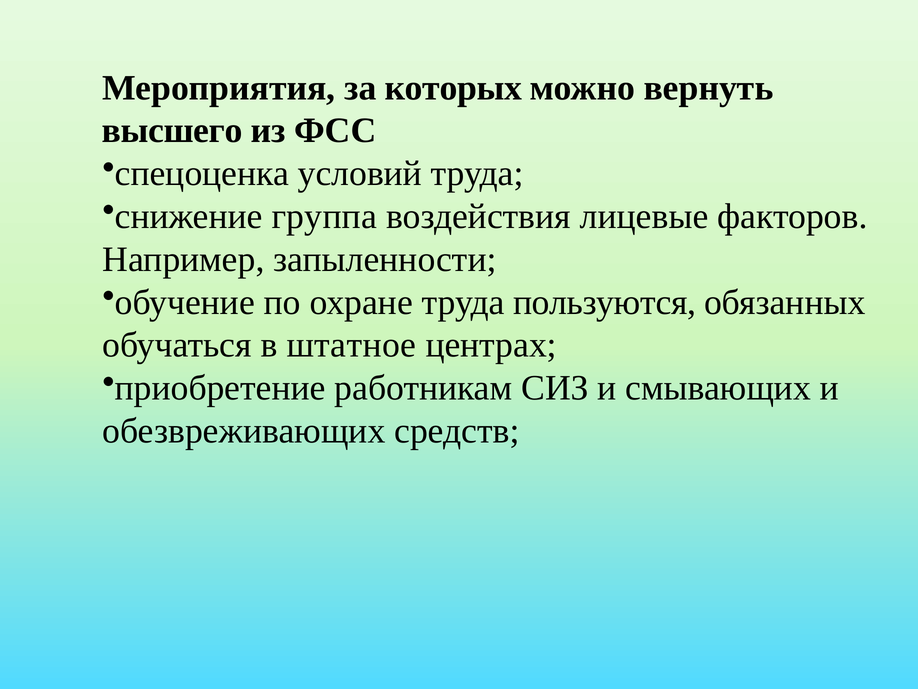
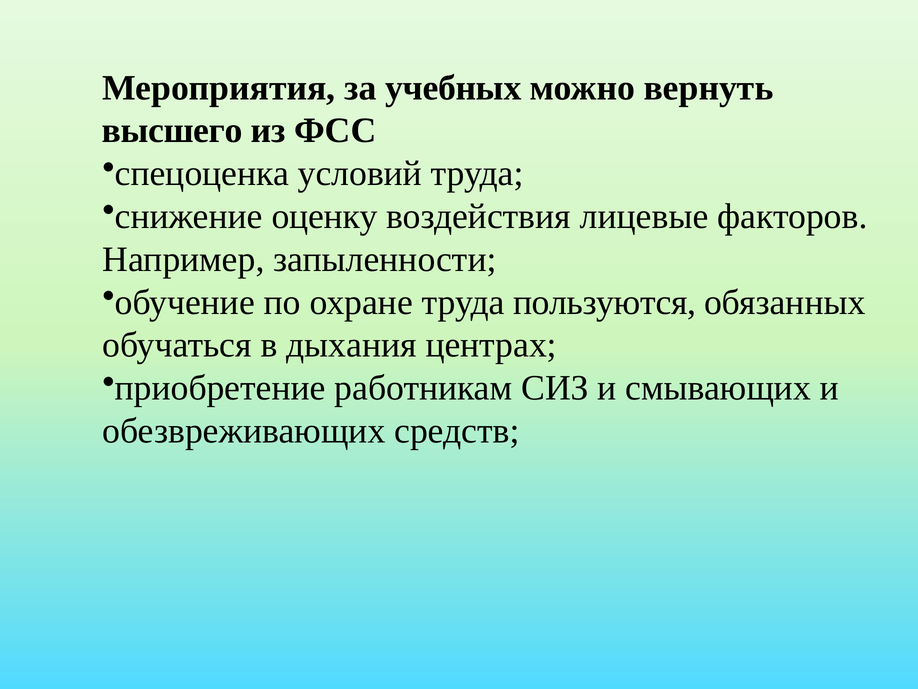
которых: которых -> учебных
группа: группа -> оценку
штатное: штатное -> дыхания
